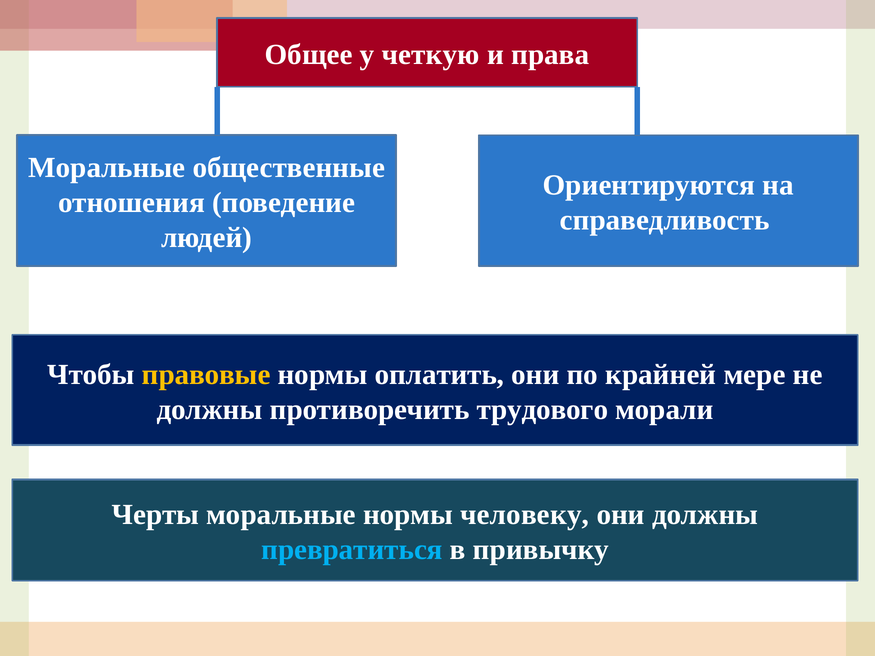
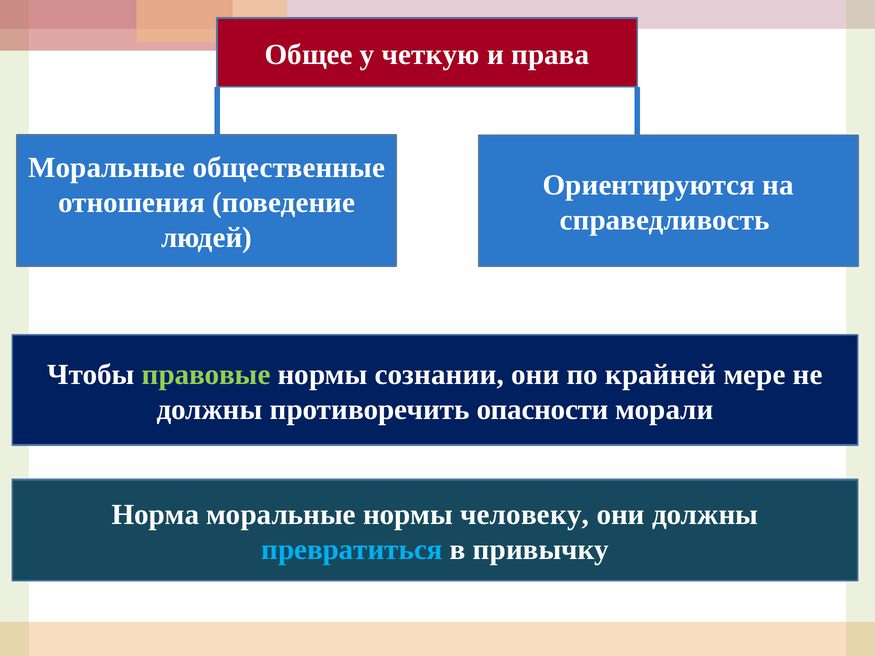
правовые colour: yellow -> light green
оплатить: оплатить -> сознании
трудового: трудового -> опасности
Черты: Черты -> Норма
